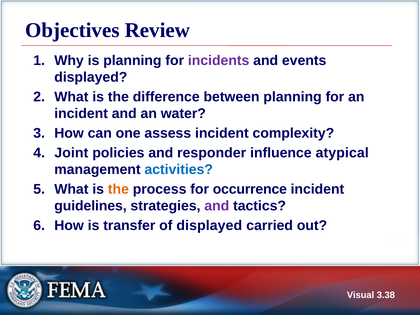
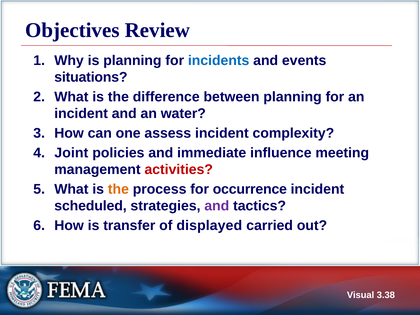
incidents colour: purple -> blue
displayed at (91, 77): displayed -> situations
responder: responder -> immediate
atypical: atypical -> meeting
activities colour: blue -> red
guidelines: guidelines -> scheduled
